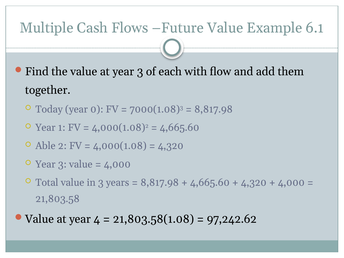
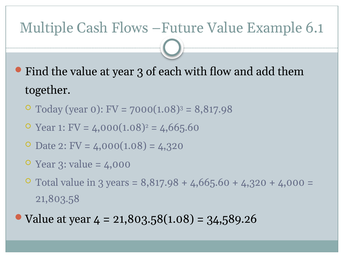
Able: Able -> Date
97,242.62: 97,242.62 -> 34,589.26
